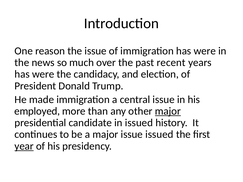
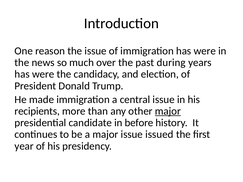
recent: recent -> during
employed: employed -> recipients
in issued: issued -> before
year underline: present -> none
